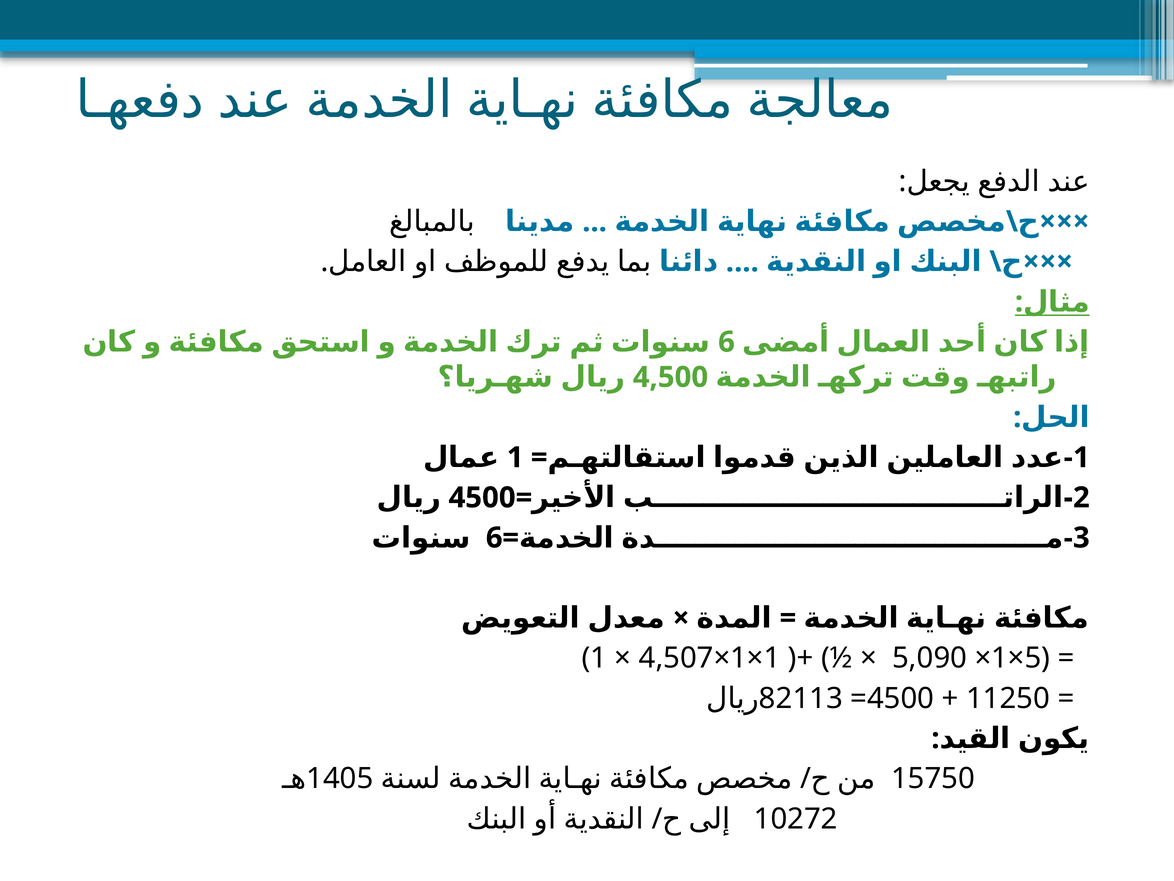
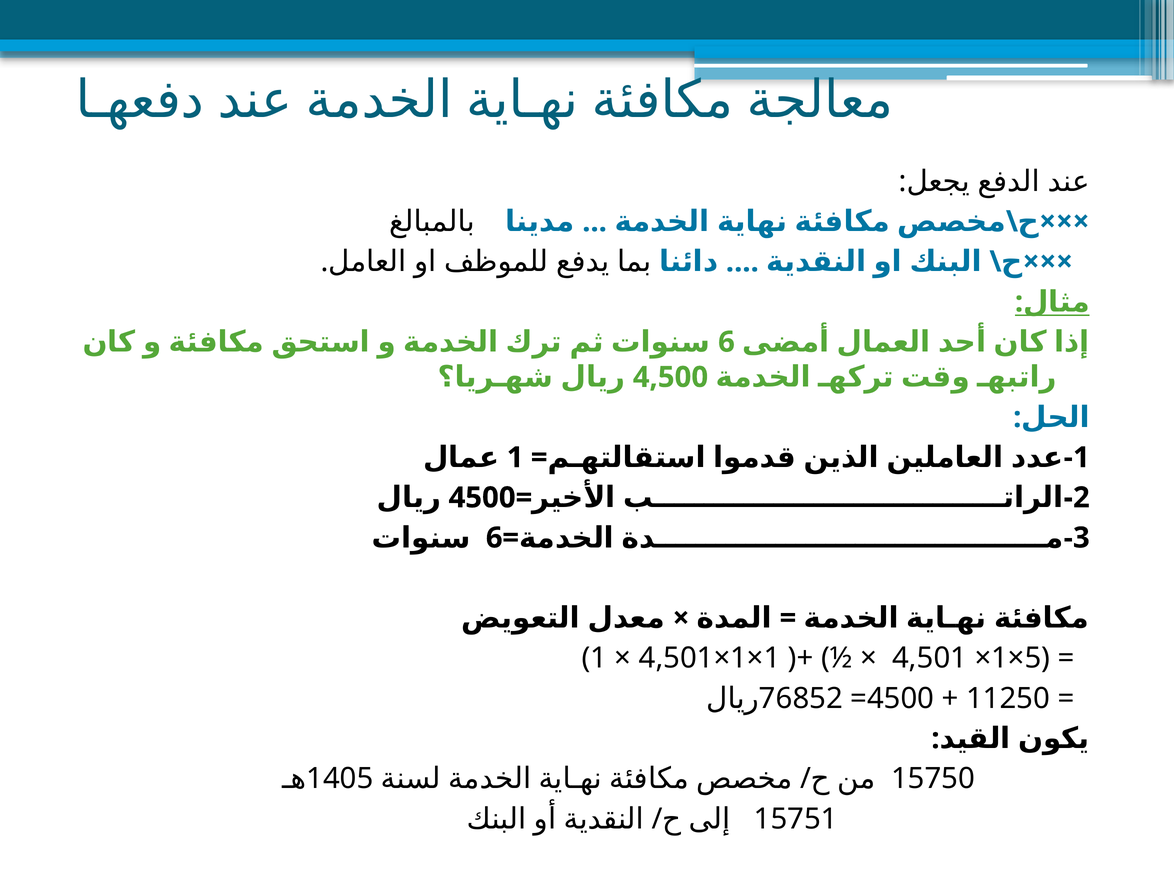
4,507 at (676, 658): 4,507 -> 4,501
5,090 at (930, 658): 5,090 -> 4,501
82113: 82113 -> 76852
10272: 10272 -> 15751
